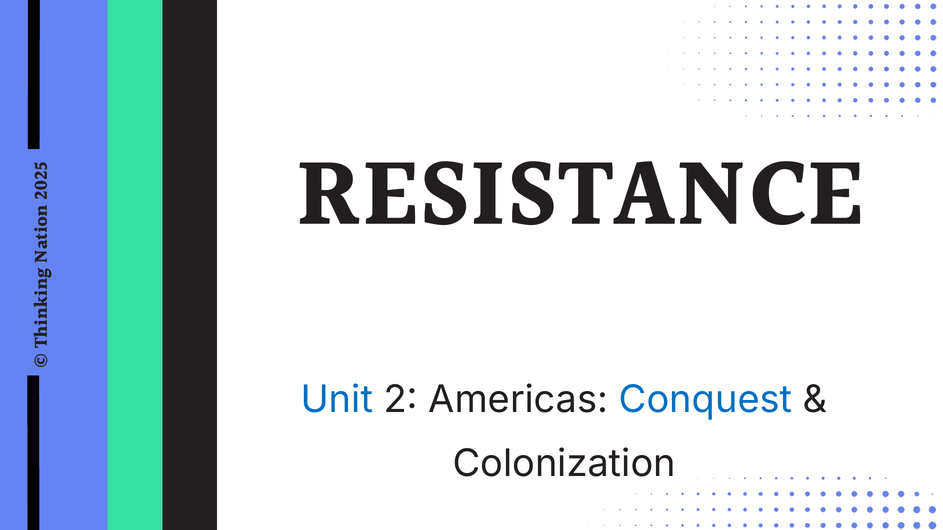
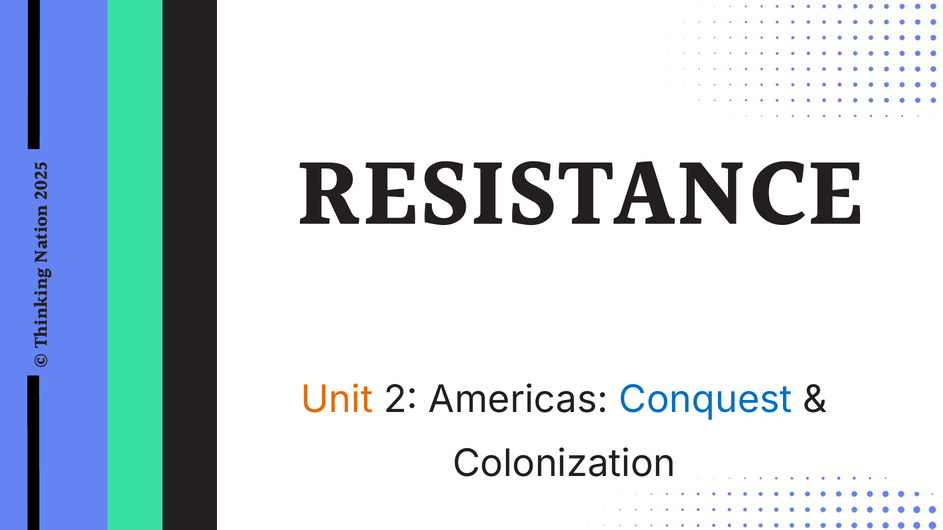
Unit colour: blue -> orange
